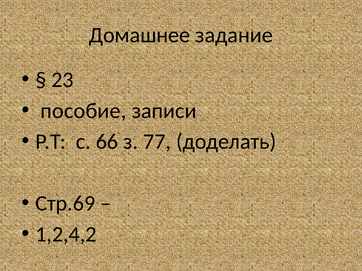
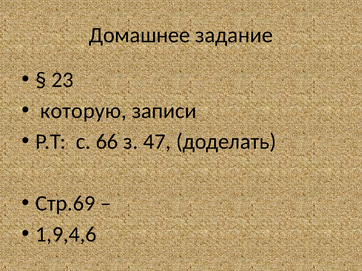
пособие: пособие -> которую
77: 77 -> 47
1,2,4,2: 1,2,4,2 -> 1,9,4,6
